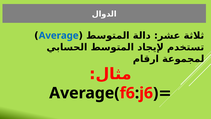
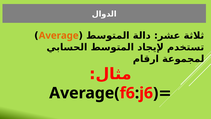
Average colour: blue -> orange
